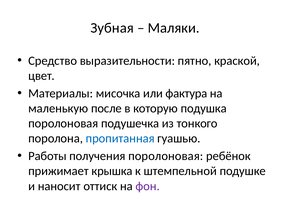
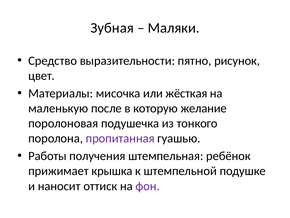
краской: краской -> рисунок
фактура: фактура -> жёсткая
подушка: подушка -> желание
пропитанная colour: blue -> purple
получения поролоновая: поролоновая -> штемпельная
